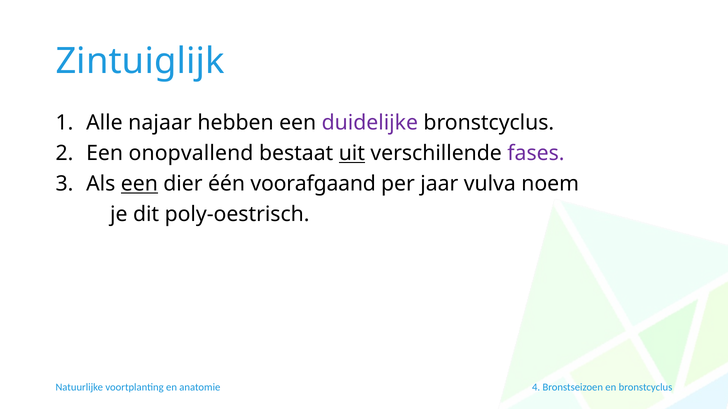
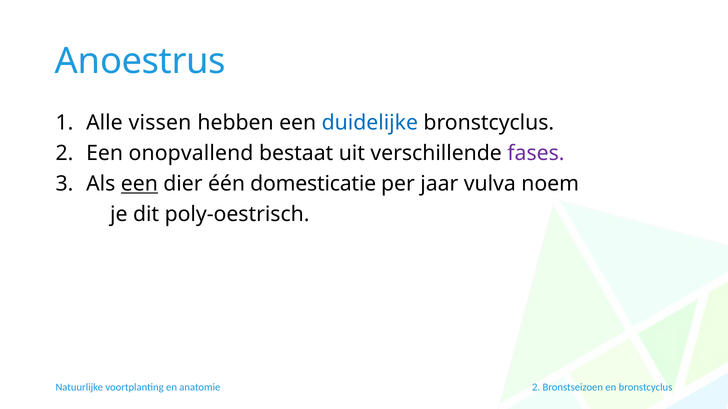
Zintuiglijk: Zintuiglijk -> Anoestrus
najaar: najaar -> vissen
duidelijke colour: purple -> blue
uit underline: present -> none
voorafgaand: voorafgaand -> domesticatie
anatomie 4: 4 -> 2
